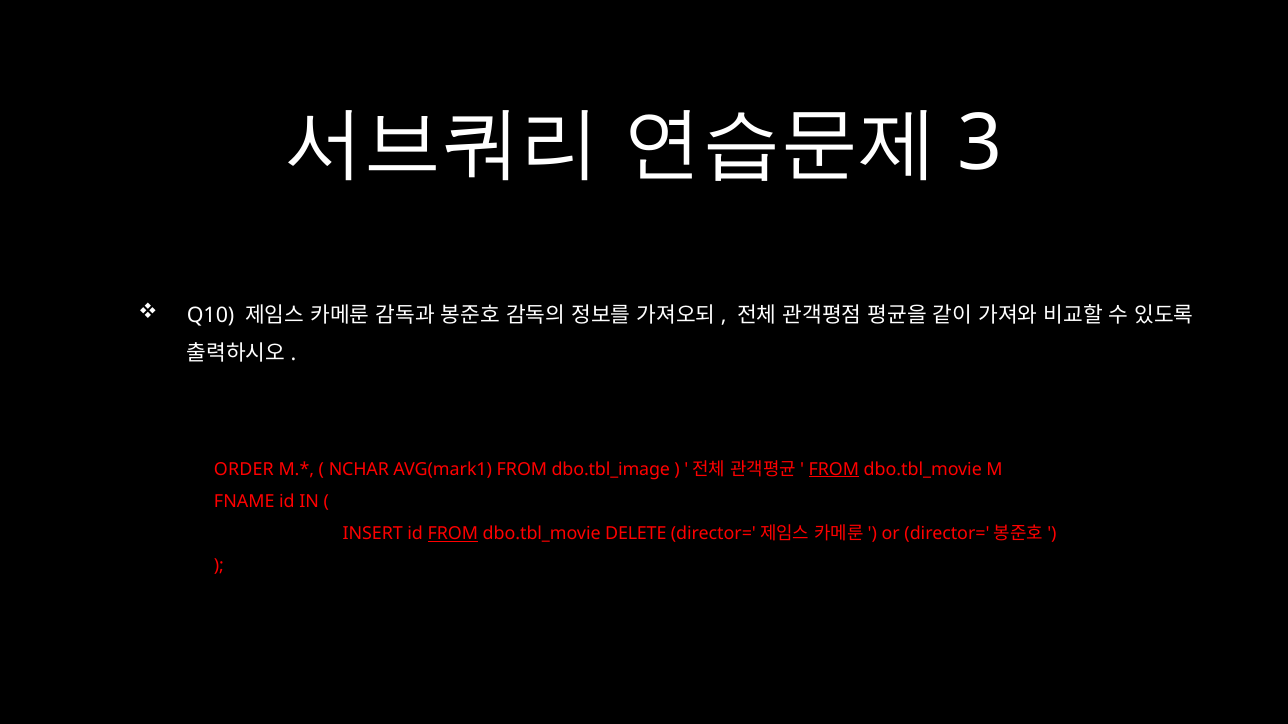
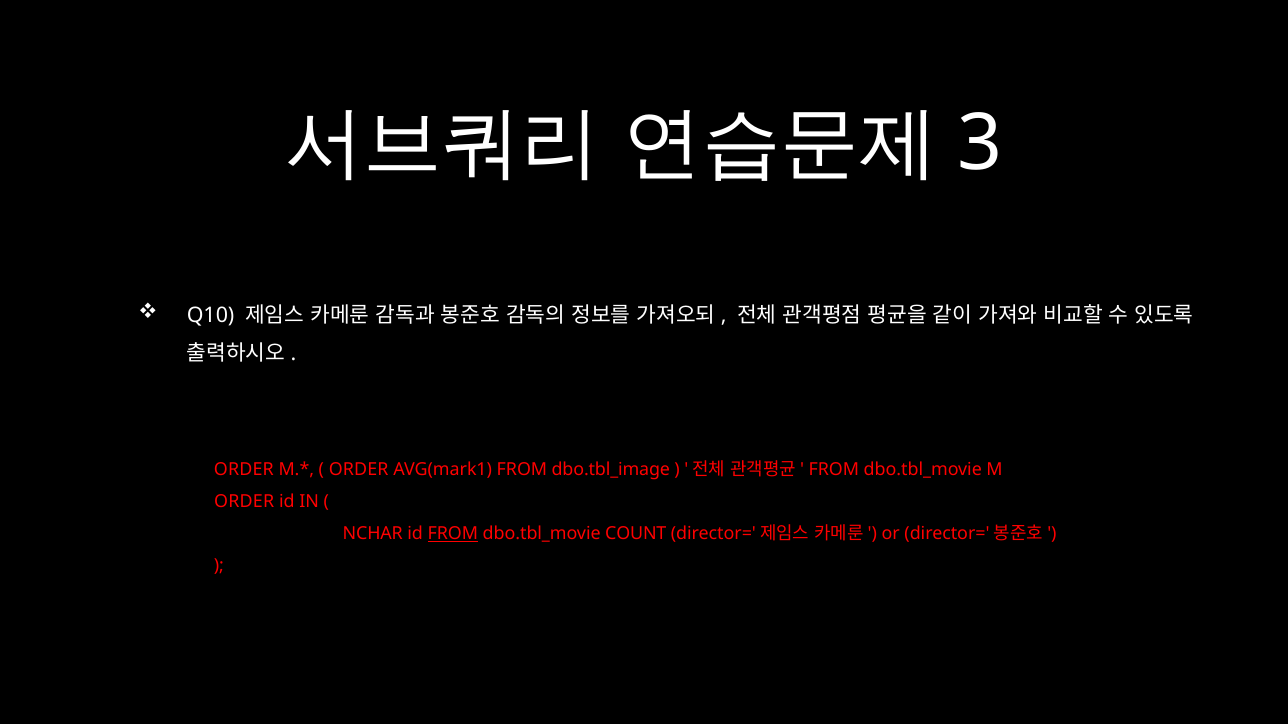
NCHAR at (359, 470): NCHAR -> ORDER
FROM at (834, 470) underline: present -> none
FNAME at (244, 502): FNAME -> ORDER
INSERT: INSERT -> NCHAR
DELETE: DELETE -> COUNT
